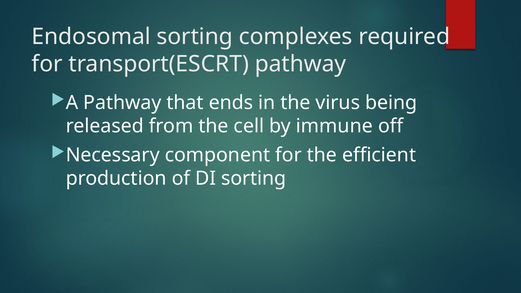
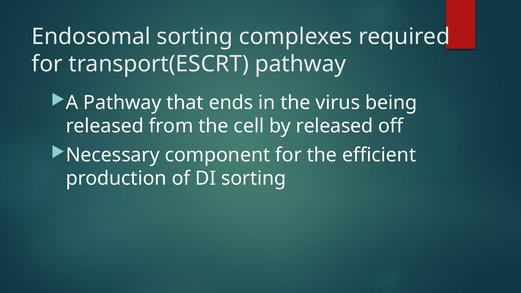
by immune: immune -> released
